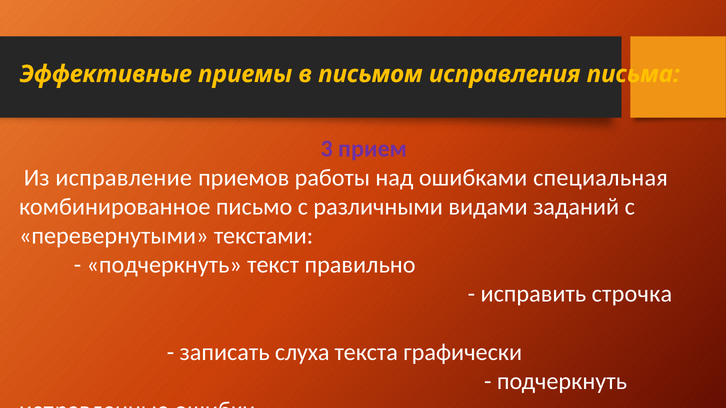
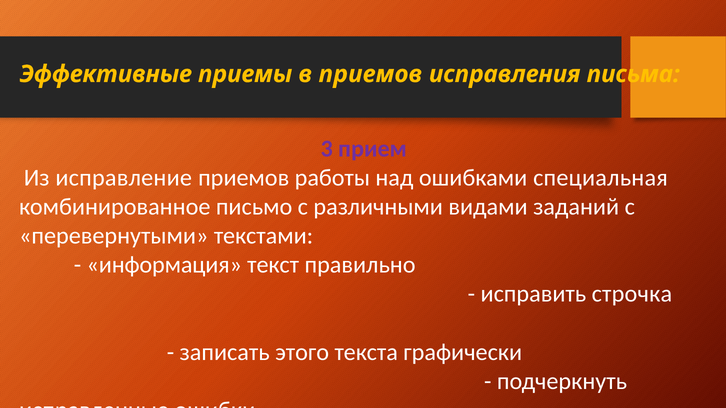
в письмом: письмом -> приемов
подчеркнуть at (164, 265): подчеркнуть -> информация
слуха: слуха -> этого
